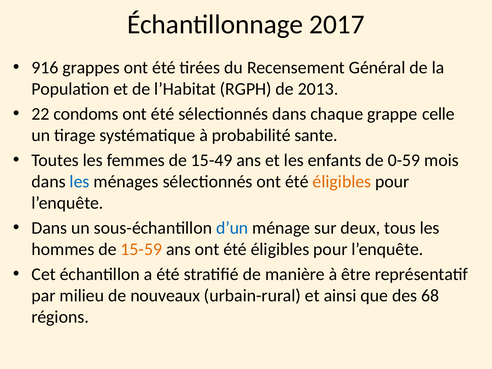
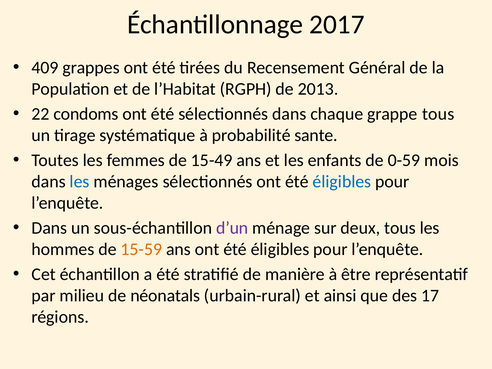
916: 916 -> 409
grappe celle: celle -> tous
éligibles at (342, 182) colour: orange -> blue
d’un colour: blue -> purple
nouveaux: nouveaux -> néonatals
68: 68 -> 17
